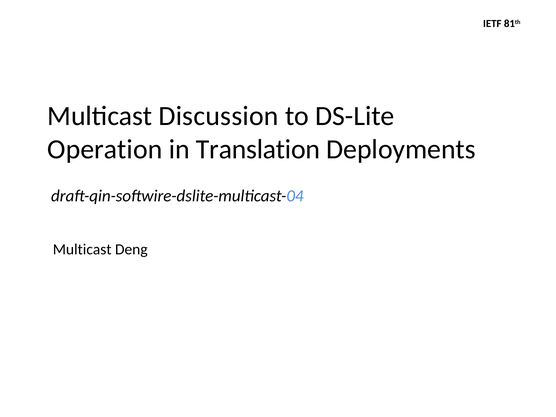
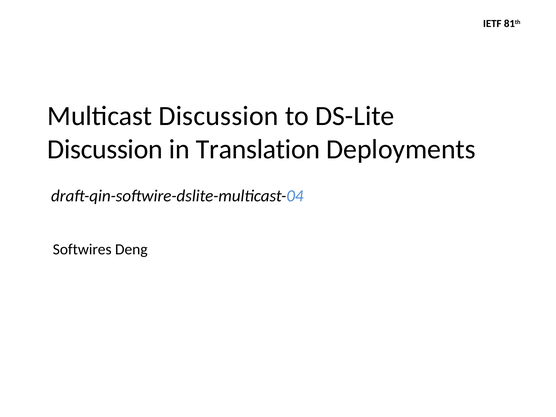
Operation at (105, 149): Operation -> Discussion
Multicast at (82, 249): Multicast -> Softwires
